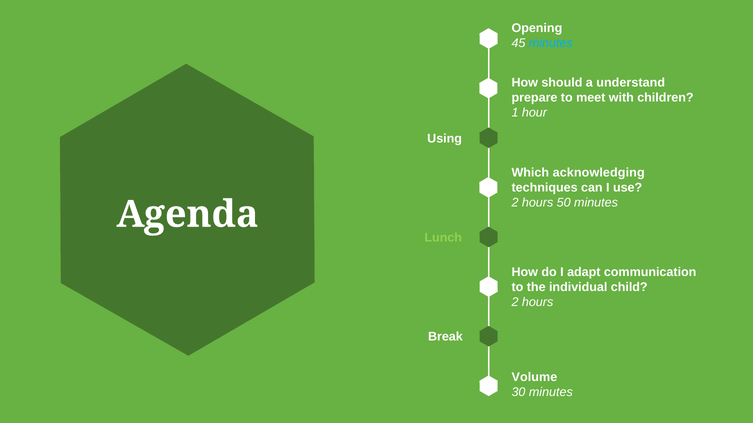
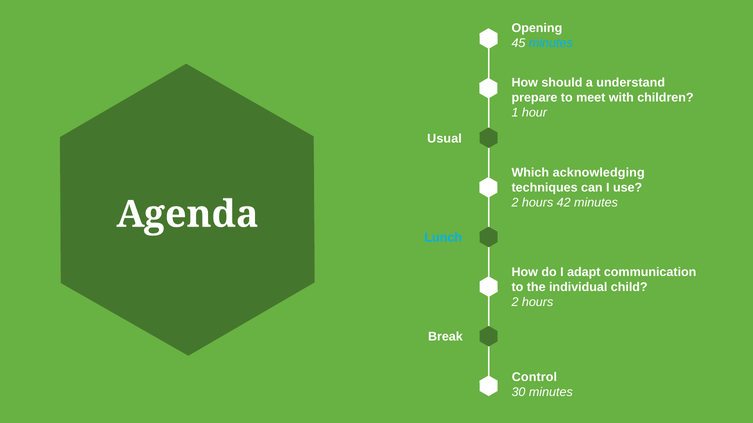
Using: Using -> Usual
50: 50 -> 42
Lunch colour: light green -> light blue
Volume: Volume -> Control
